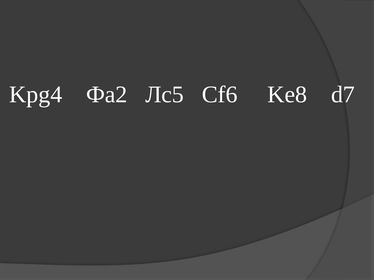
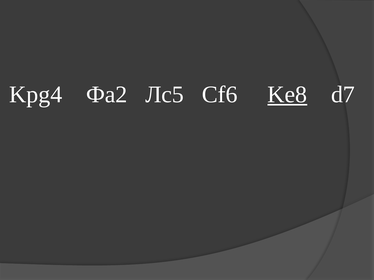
Ke8 underline: none -> present
